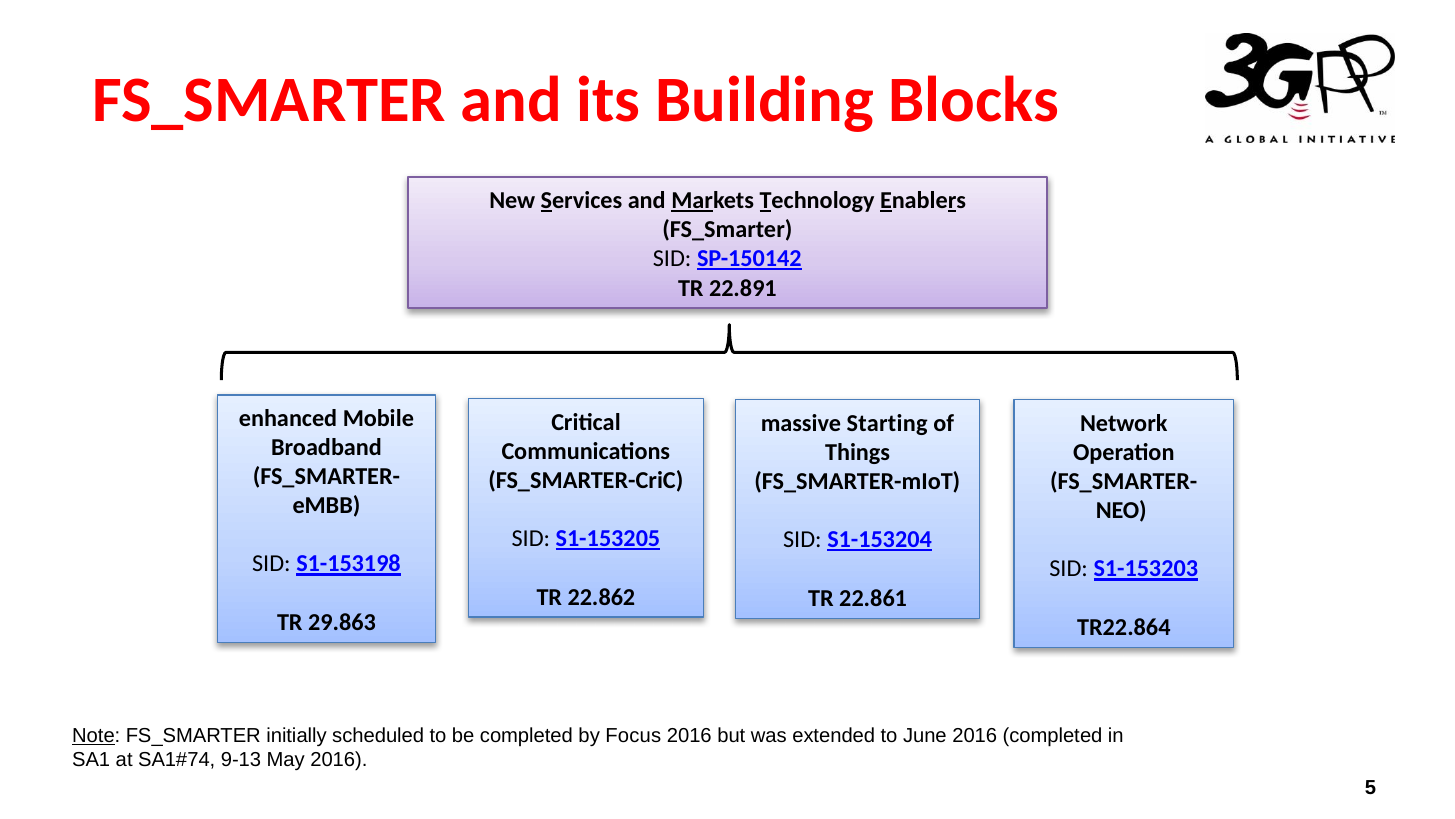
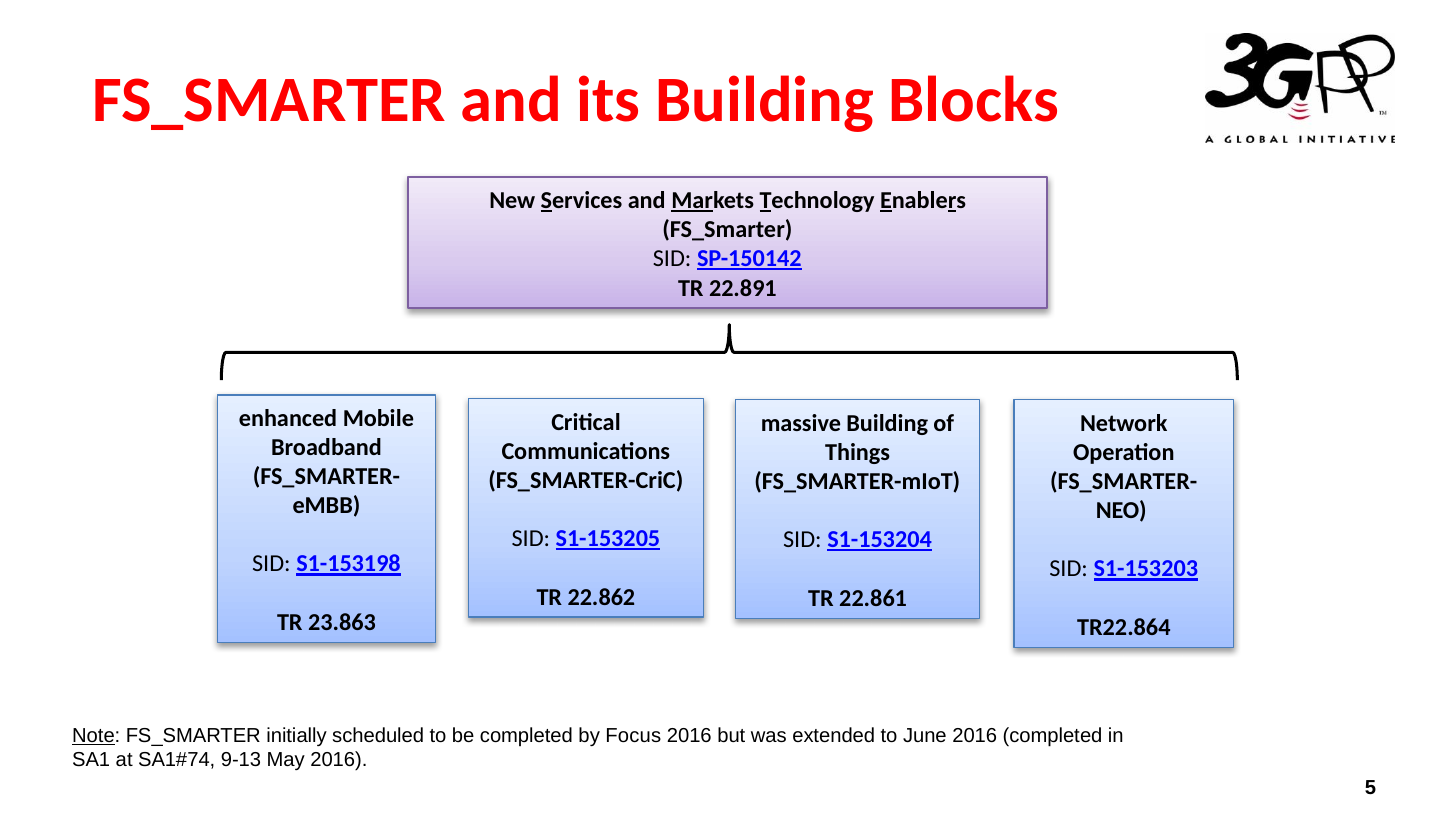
Starting at (887, 423): Starting -> Building
29.863: 29.863 -> 23.863
